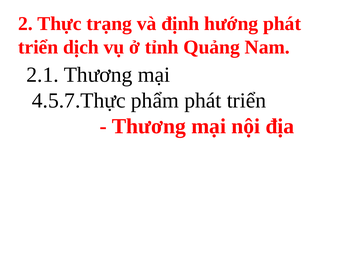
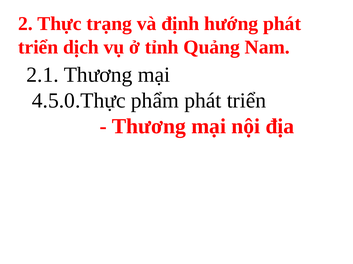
4.5.7.Thực: 4.5.7.Thực -> 4.5.0.Thực
